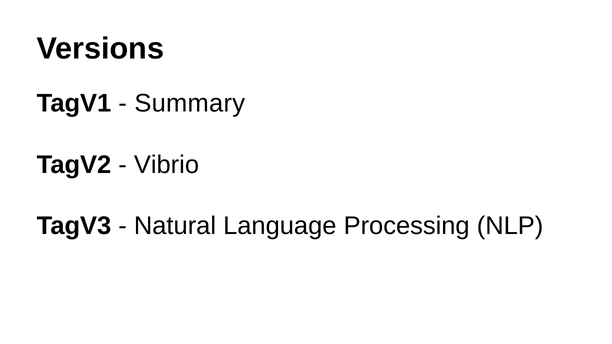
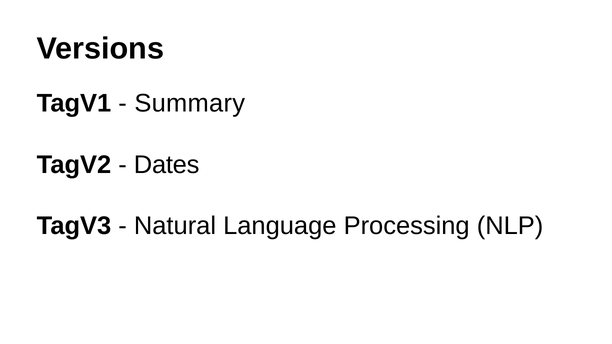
Vibrio: Vibrio -> Dates
